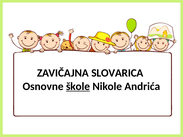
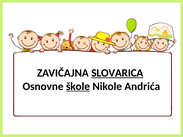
SLOVARICA underline: none -> present
